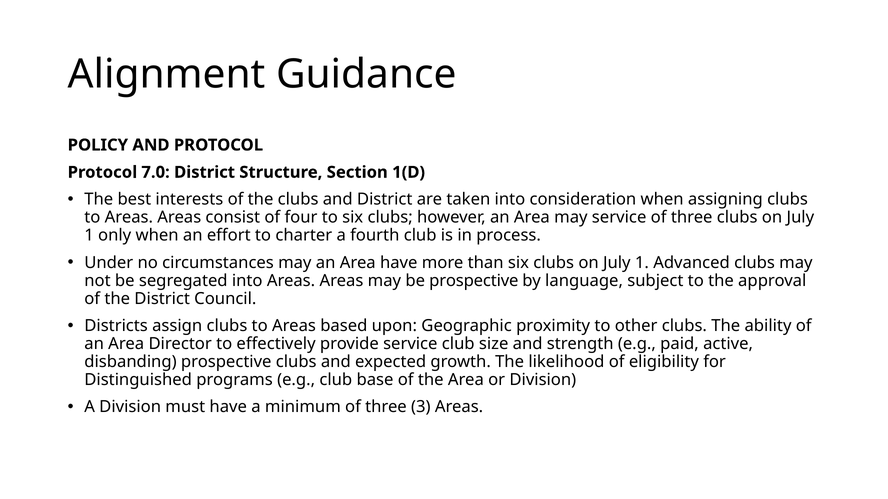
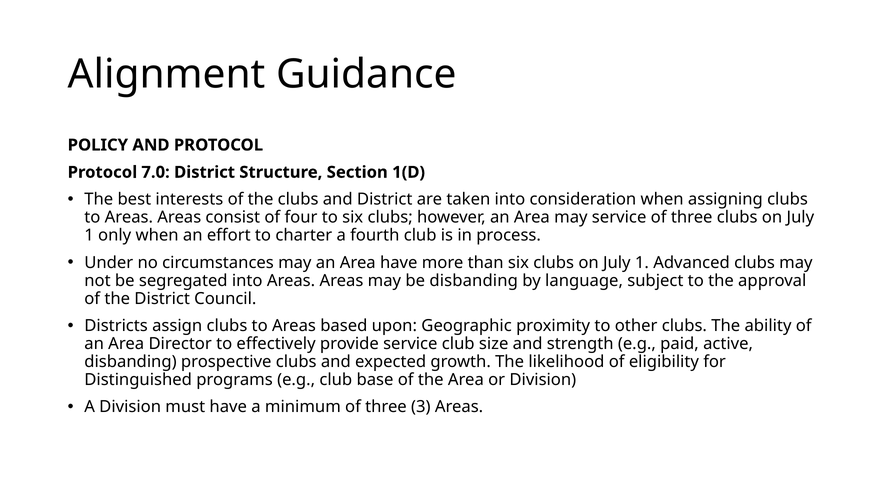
be prospective: prospective -> disbanding
